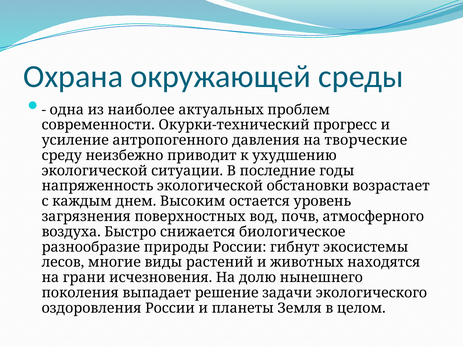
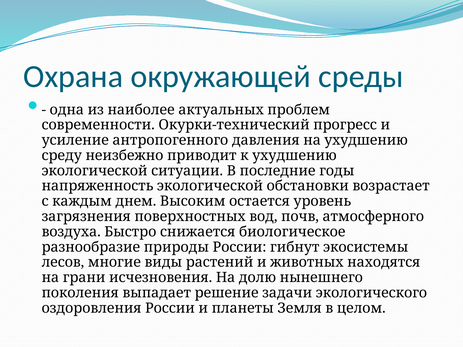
на творческие: творческие -> ухудшению
